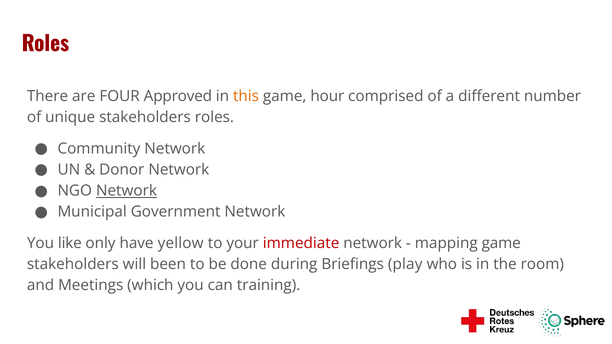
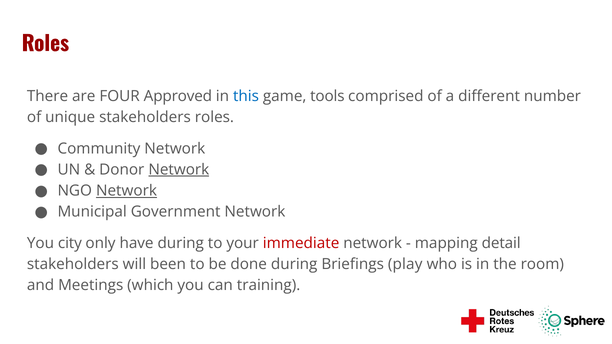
this colour: orange -> blue
hour: hour -> tools
Network at (179, 170) underline: none -> present
like: like -> city
have yellow: yellow -> during
mapping game: game -> detail
